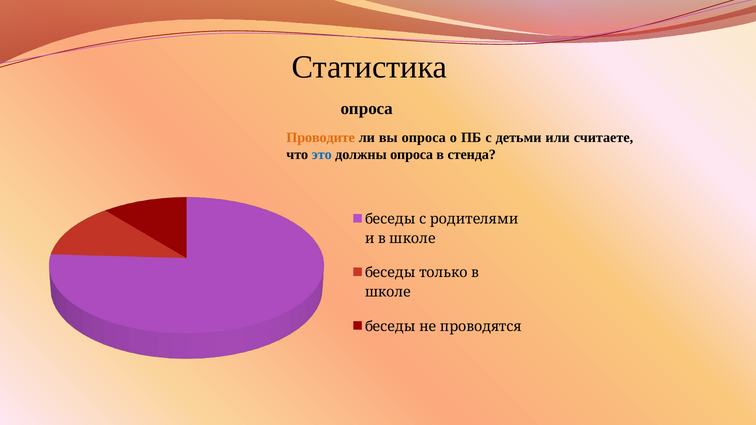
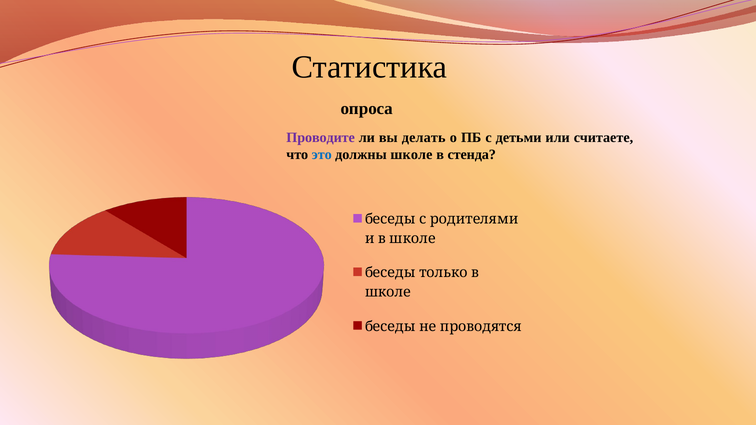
Проводите colour: orange -> purple
вы опроса: опроса -> делать
должны опроса: опроса -> школе
